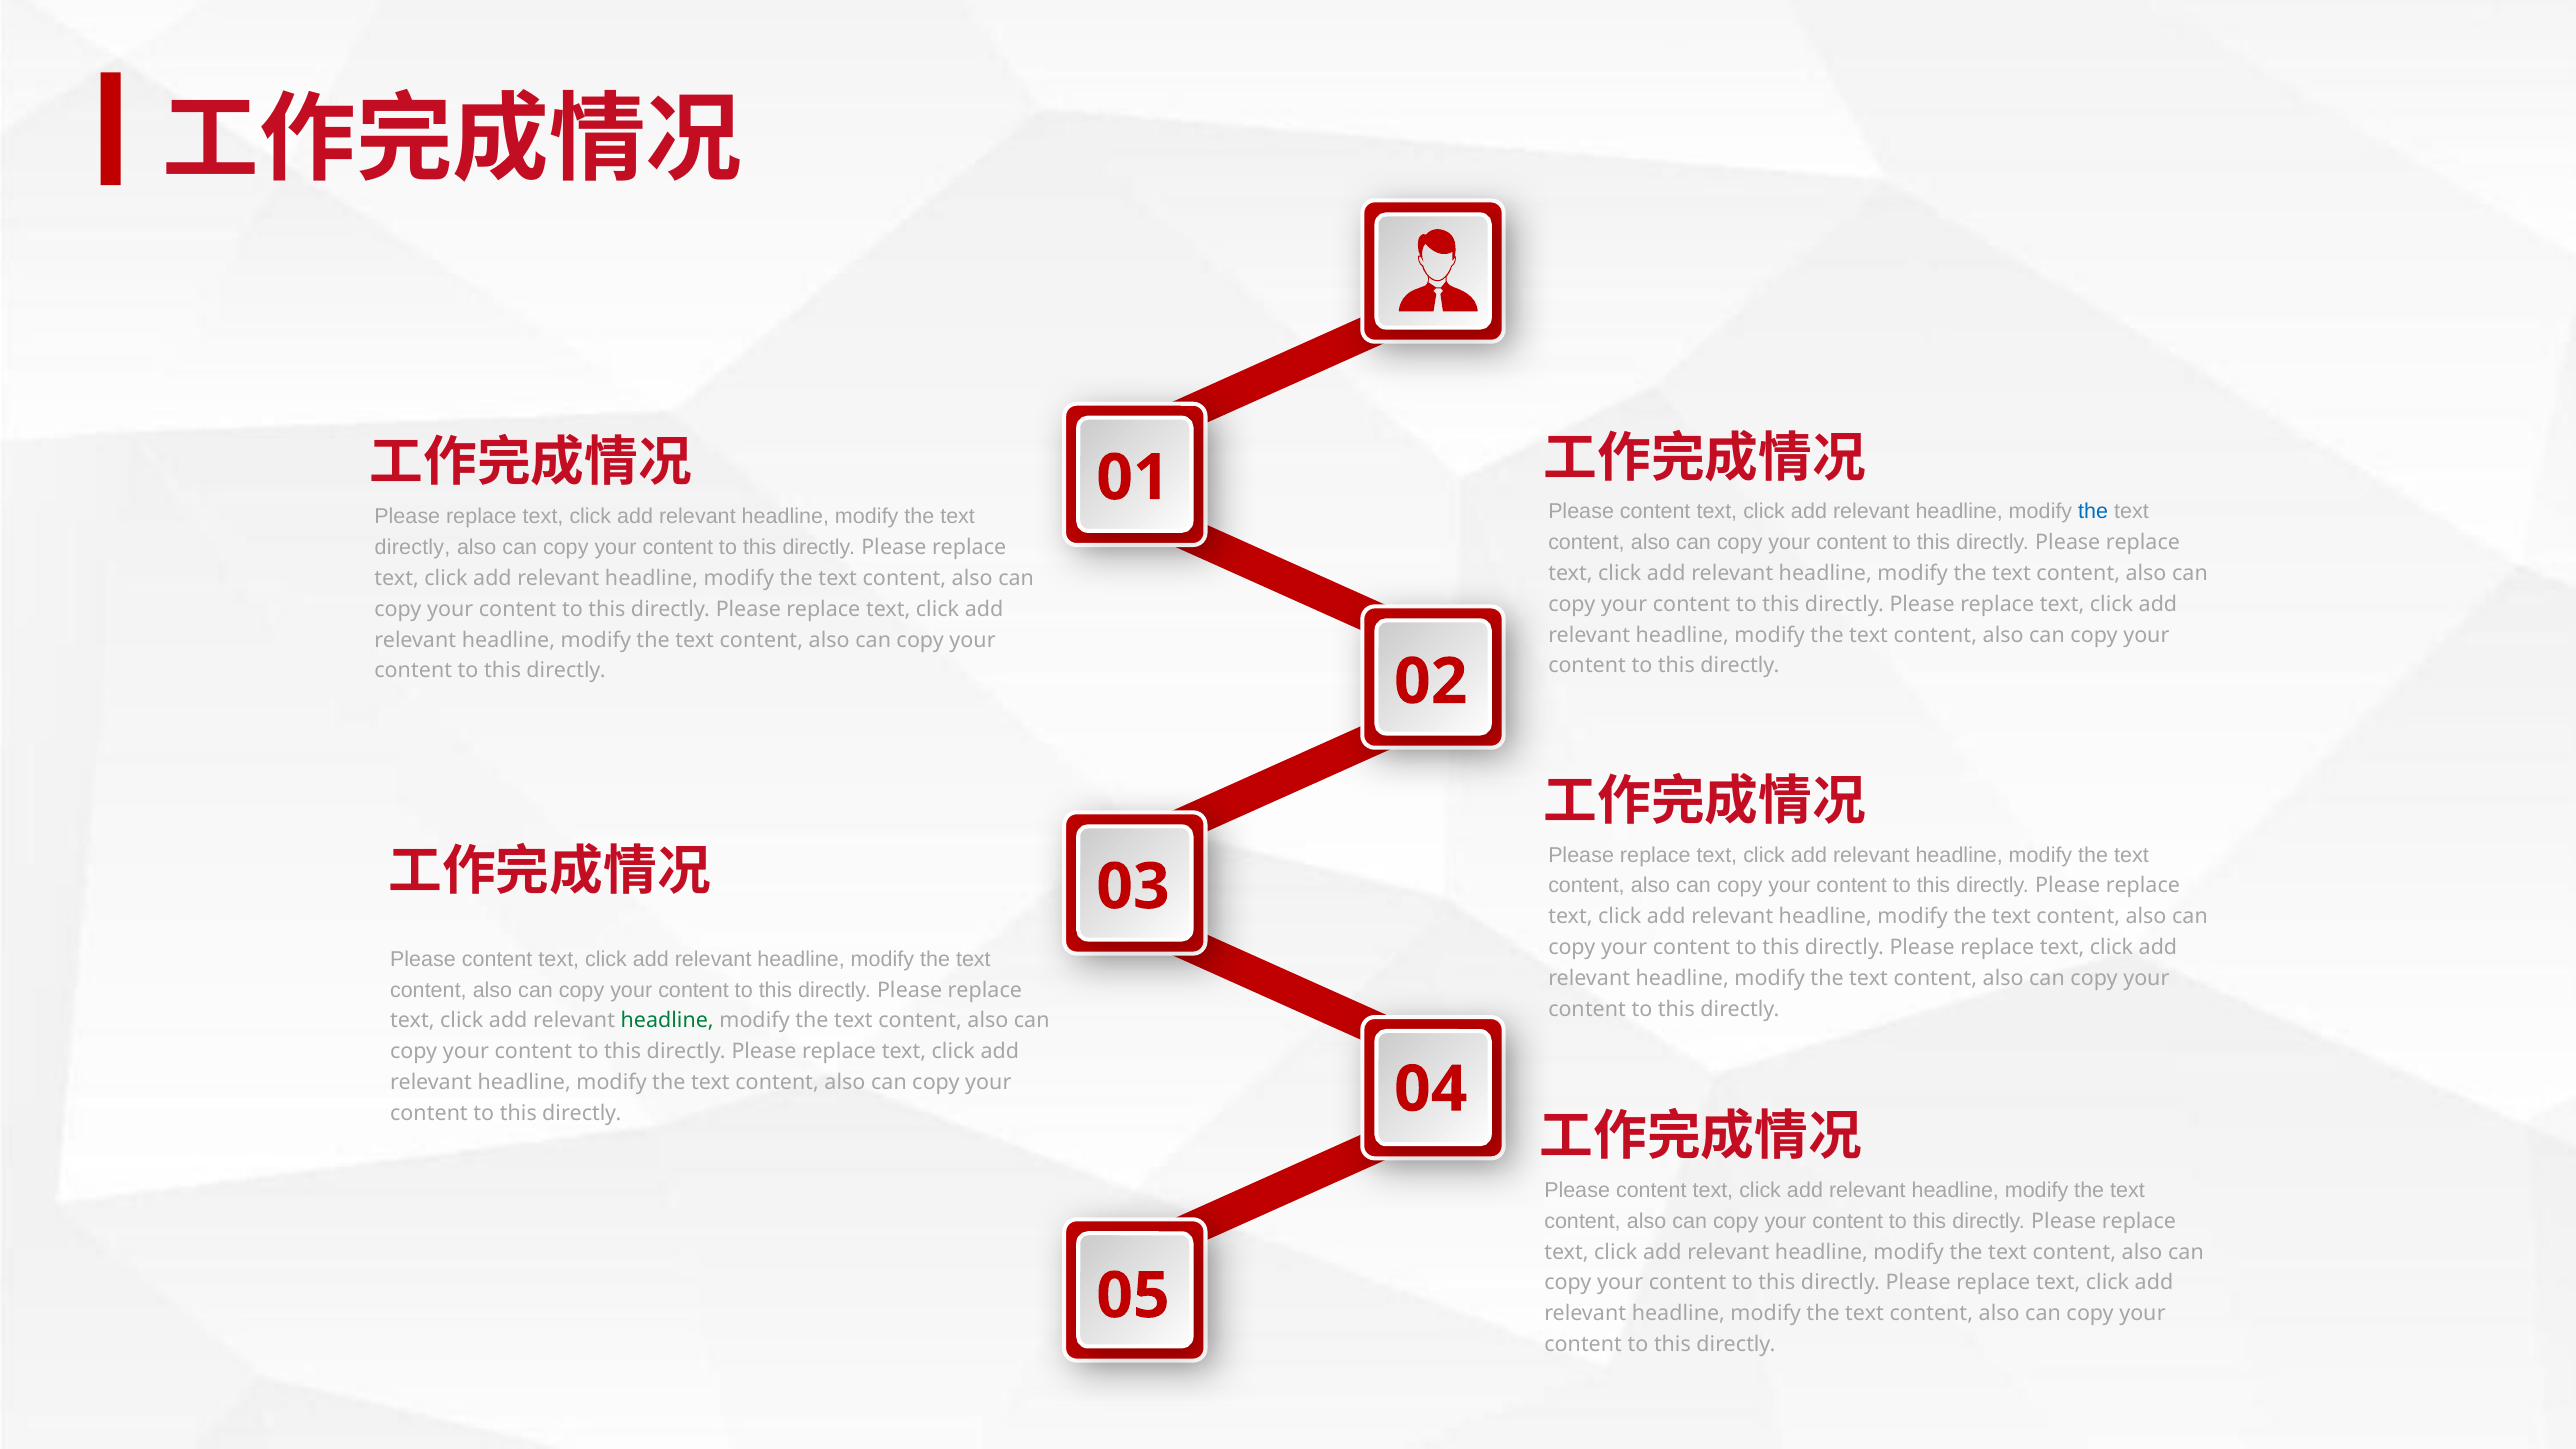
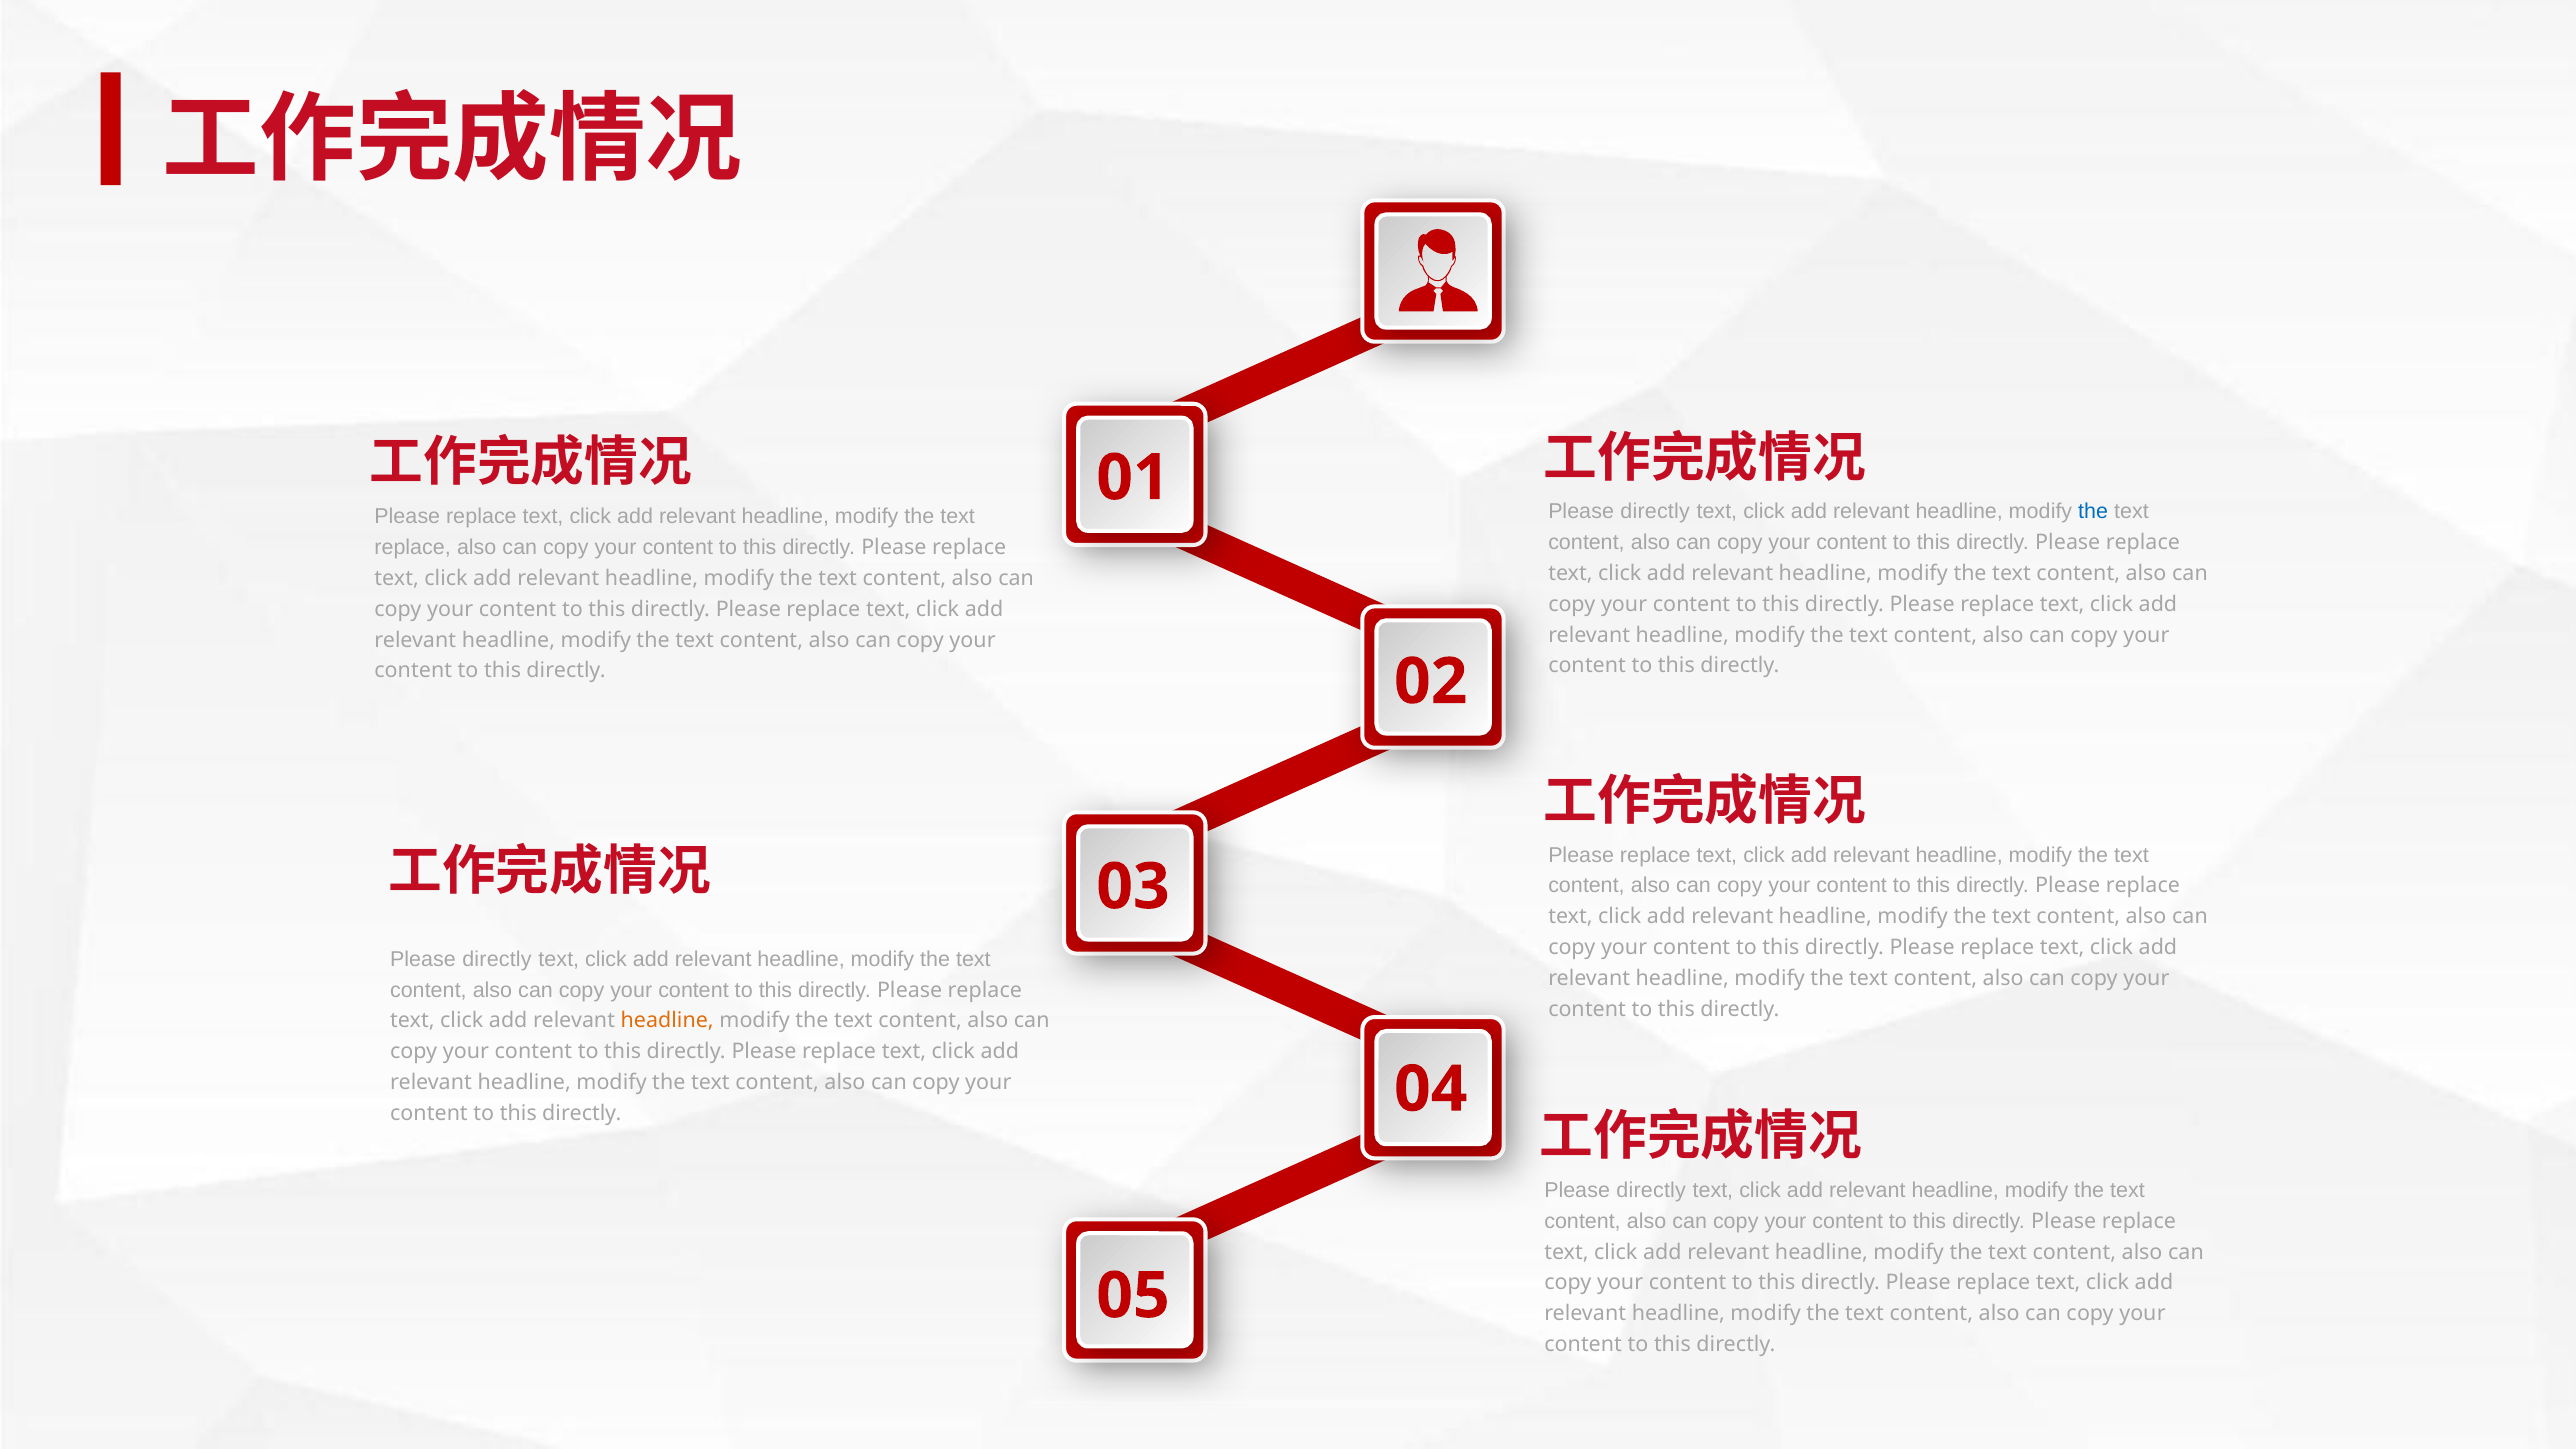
content at (1655, 512): content -> directly
directly at (413, 548): directly -> replace
content at (497, 959): content -> directly
headline at (667, 1021) colour: green -> orange
content at (1651, 1190): content -> directly
